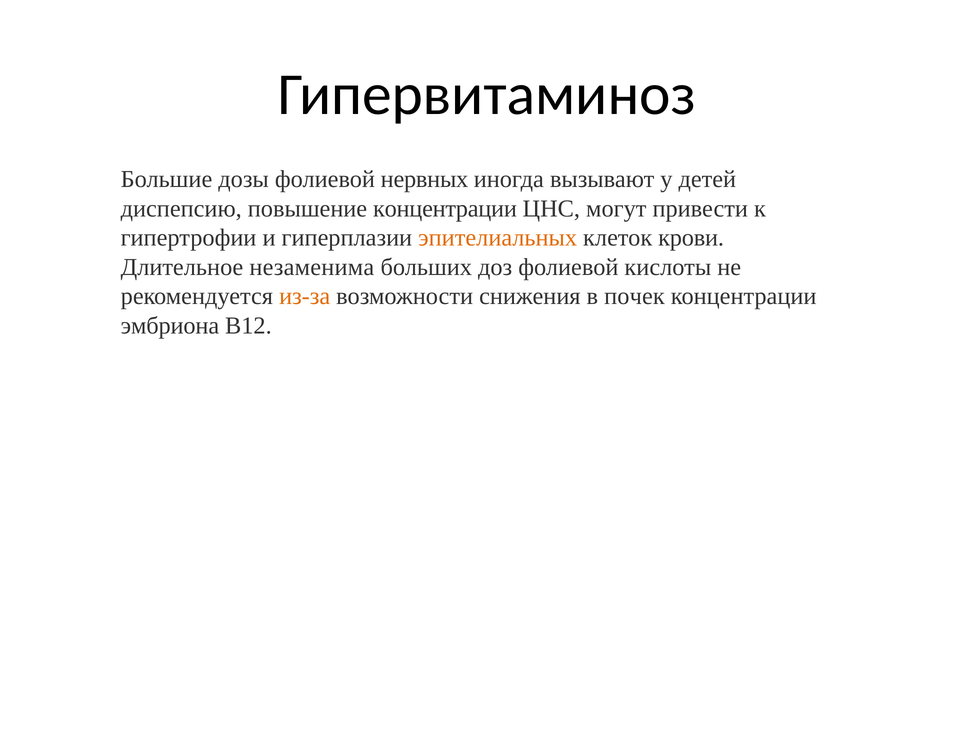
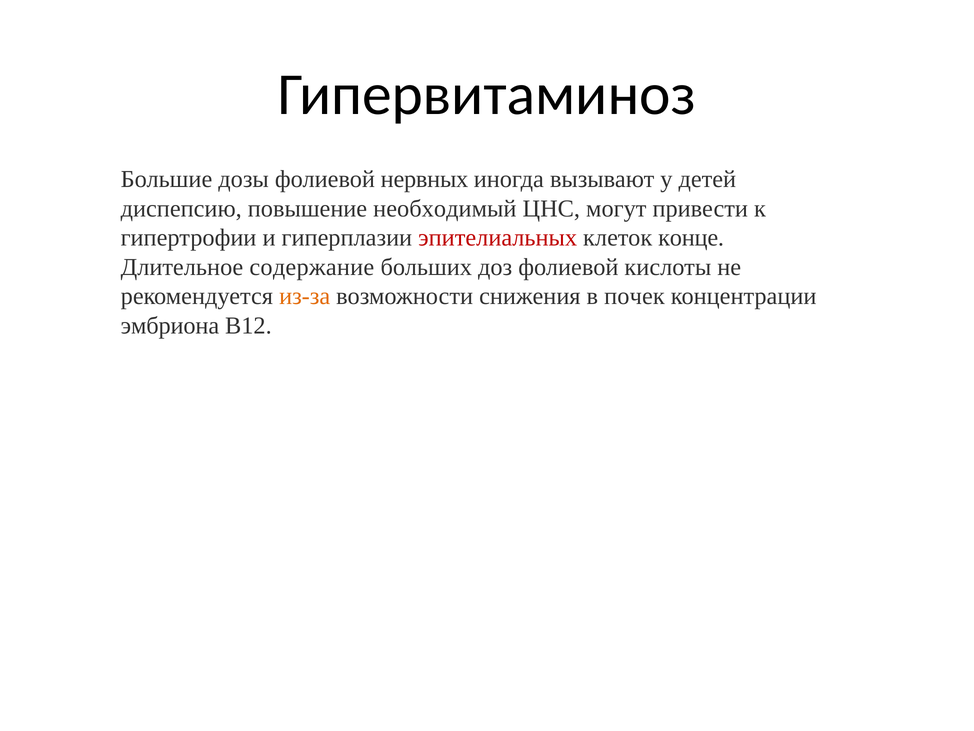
повышение концентрации: концентрации -> необходимый
эпителиальных colour: orange -> red
крови: крови -> конце
незаменима: незаменима -> содержание
